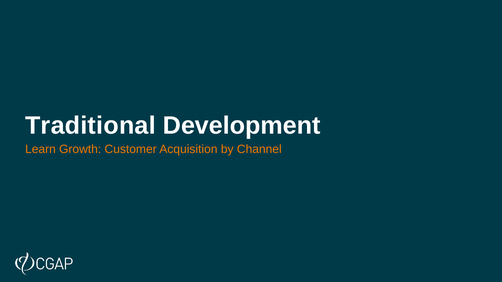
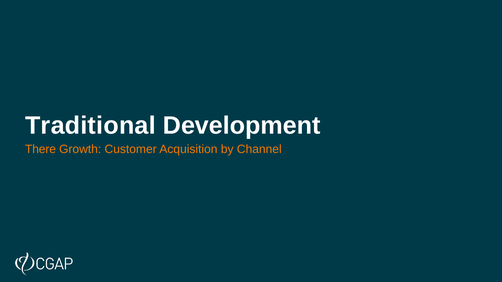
Learn: Learn -> There
